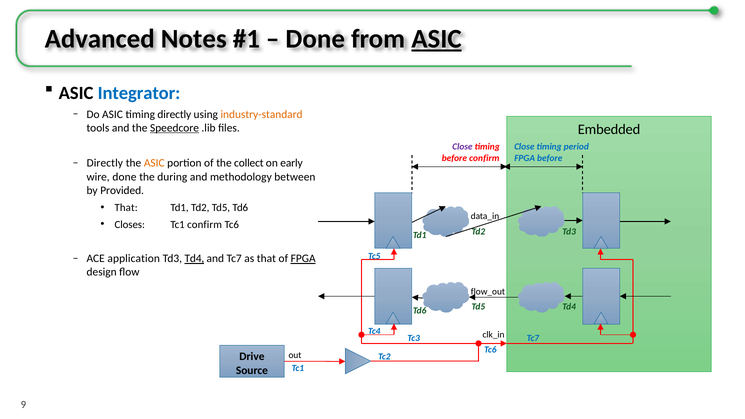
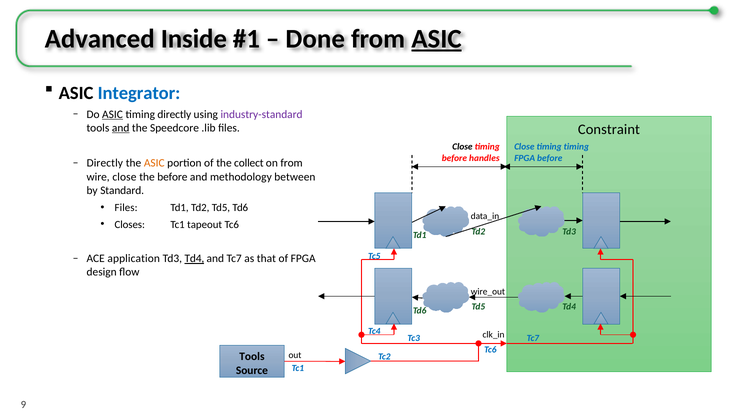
Notes: Notes -> Inside
ASIC at (113, 114) underline: none -> present
industry-standard colour: orange -> purple
and at (121, 128) underline: none -> present
Speedcore underline: present -> none
Embedded: Embedded -> Constraint
Close at (462, 147) colour: purple -> black
timing period: period -> timing
before confirm: confirm -> handles
on early: early -> from
wire done: done -> close
the during: during -> before
Provided: Provided -> Standard
That at (126, 208): That -> Files
Tc1 confirm: confirm -> tapeout
FPGA at (303, 259) underline: present -> none
flow_out: flow_out -> wire_out
Drive at (252, 357): Drive -> Tools
